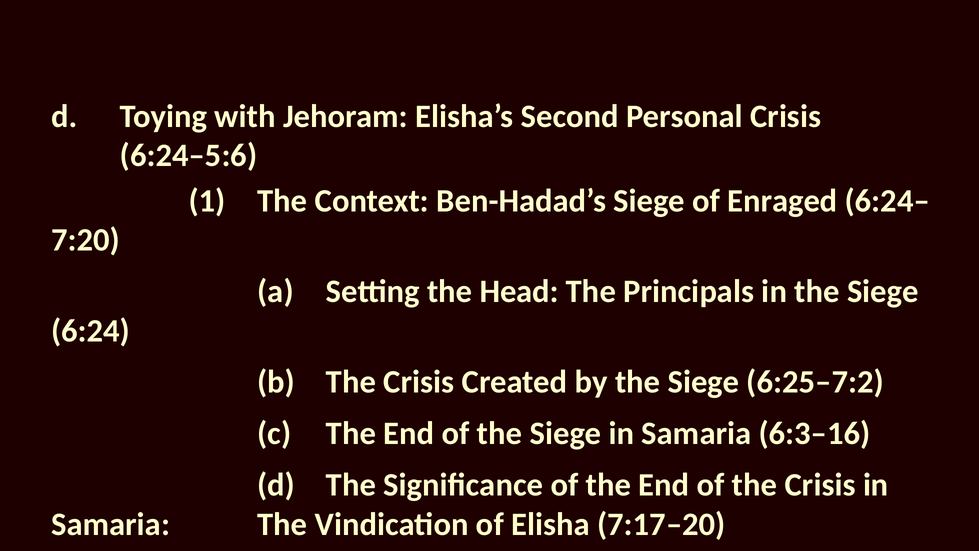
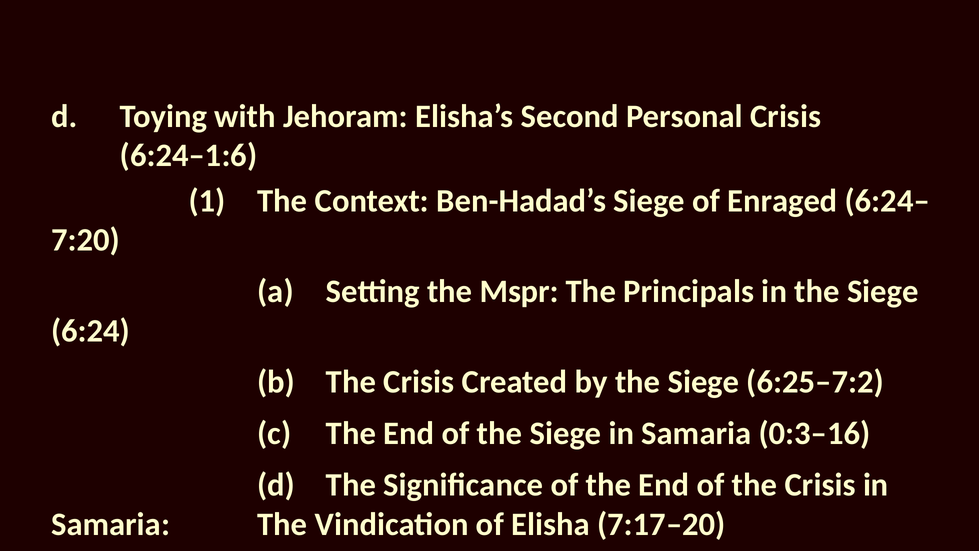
6:24–5:6: 6:24–5:6 -> 6:24–1:6
Head: Head -> Mspr
6:3–16: 6:3–16 -> 0:3–16
